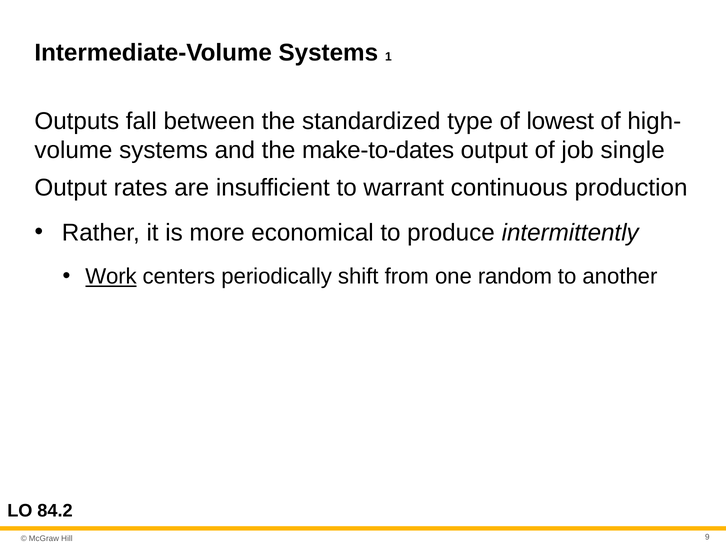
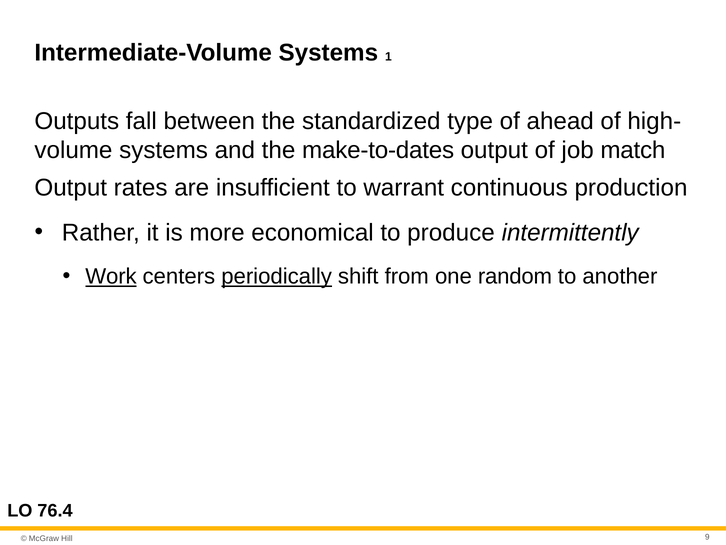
lowest: lowest -> ahead
single: single -> match
periodically underline: none -> present
84.2: 84.2 -> 76.4
